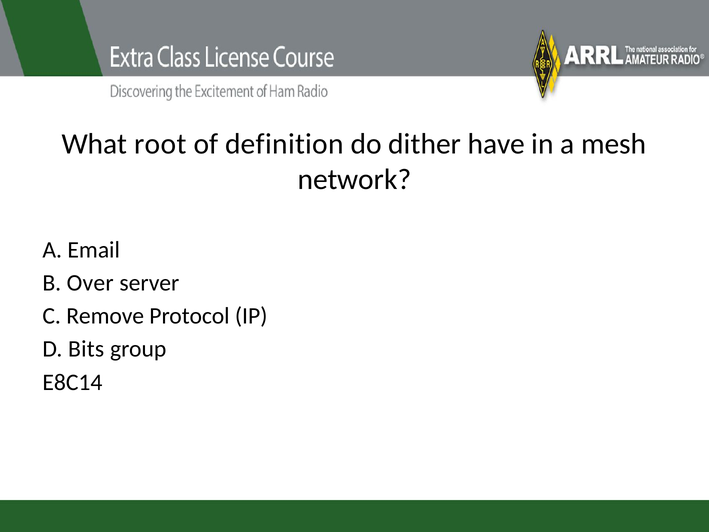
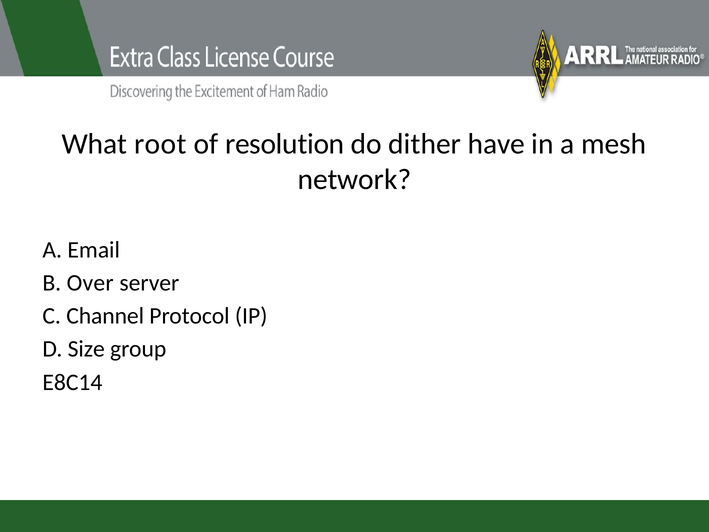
definition: definition -> resolution
Remove: Remove -> Channel
Bits: Bits -> Size
